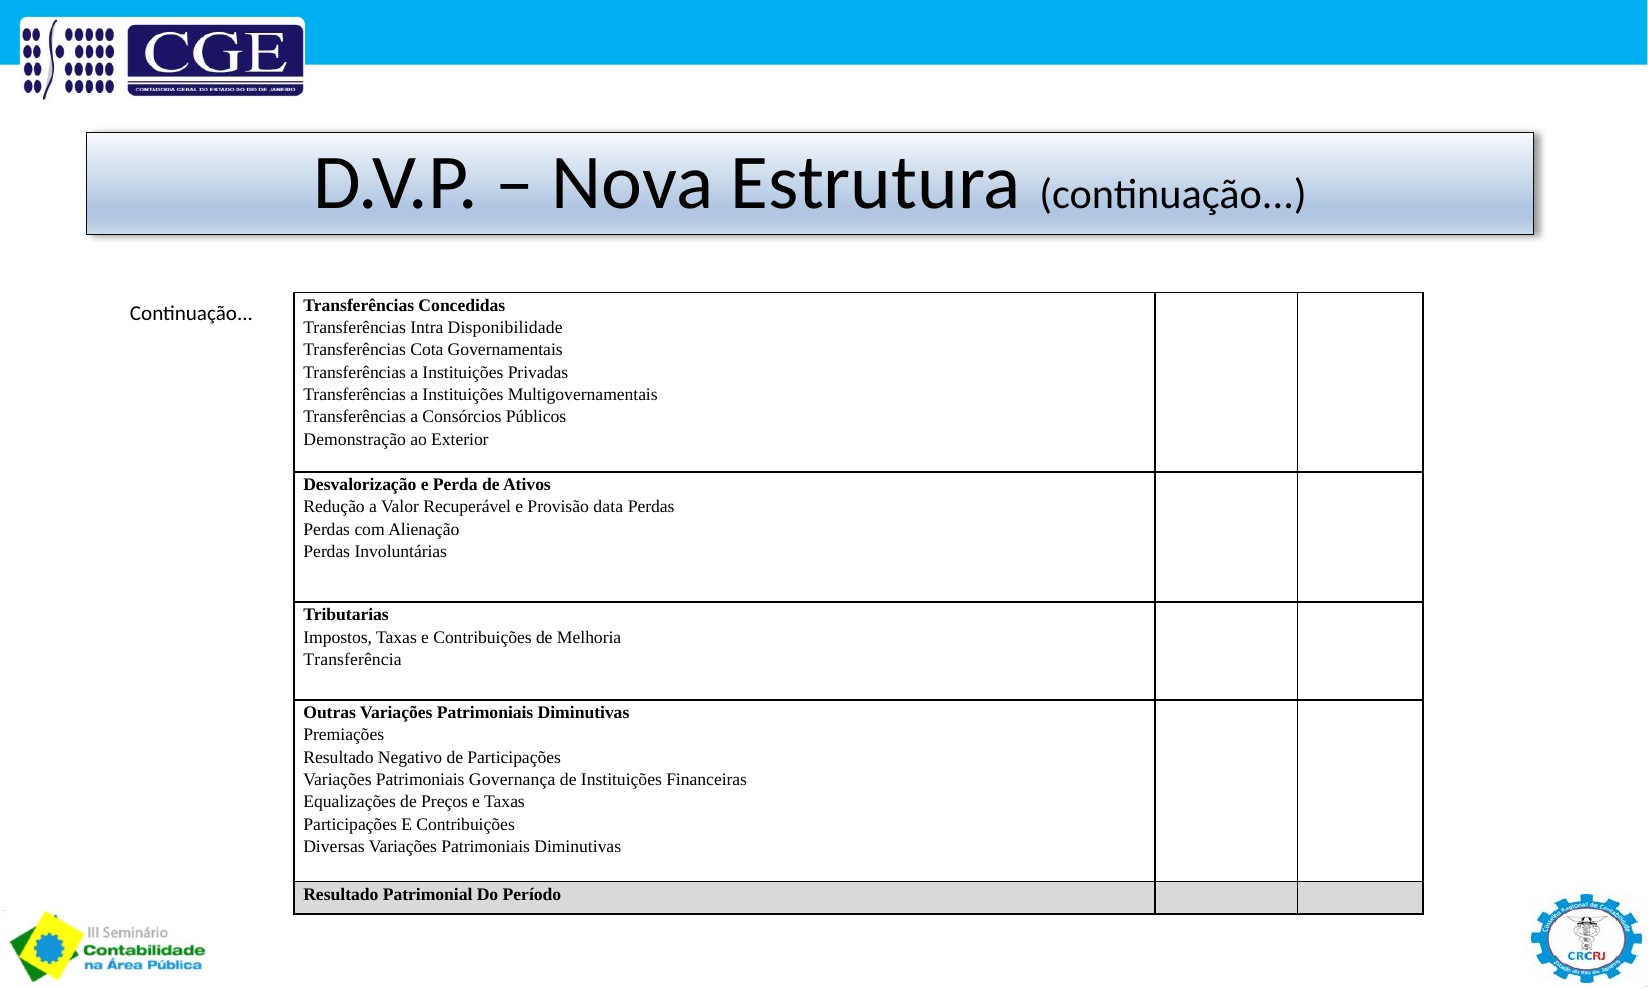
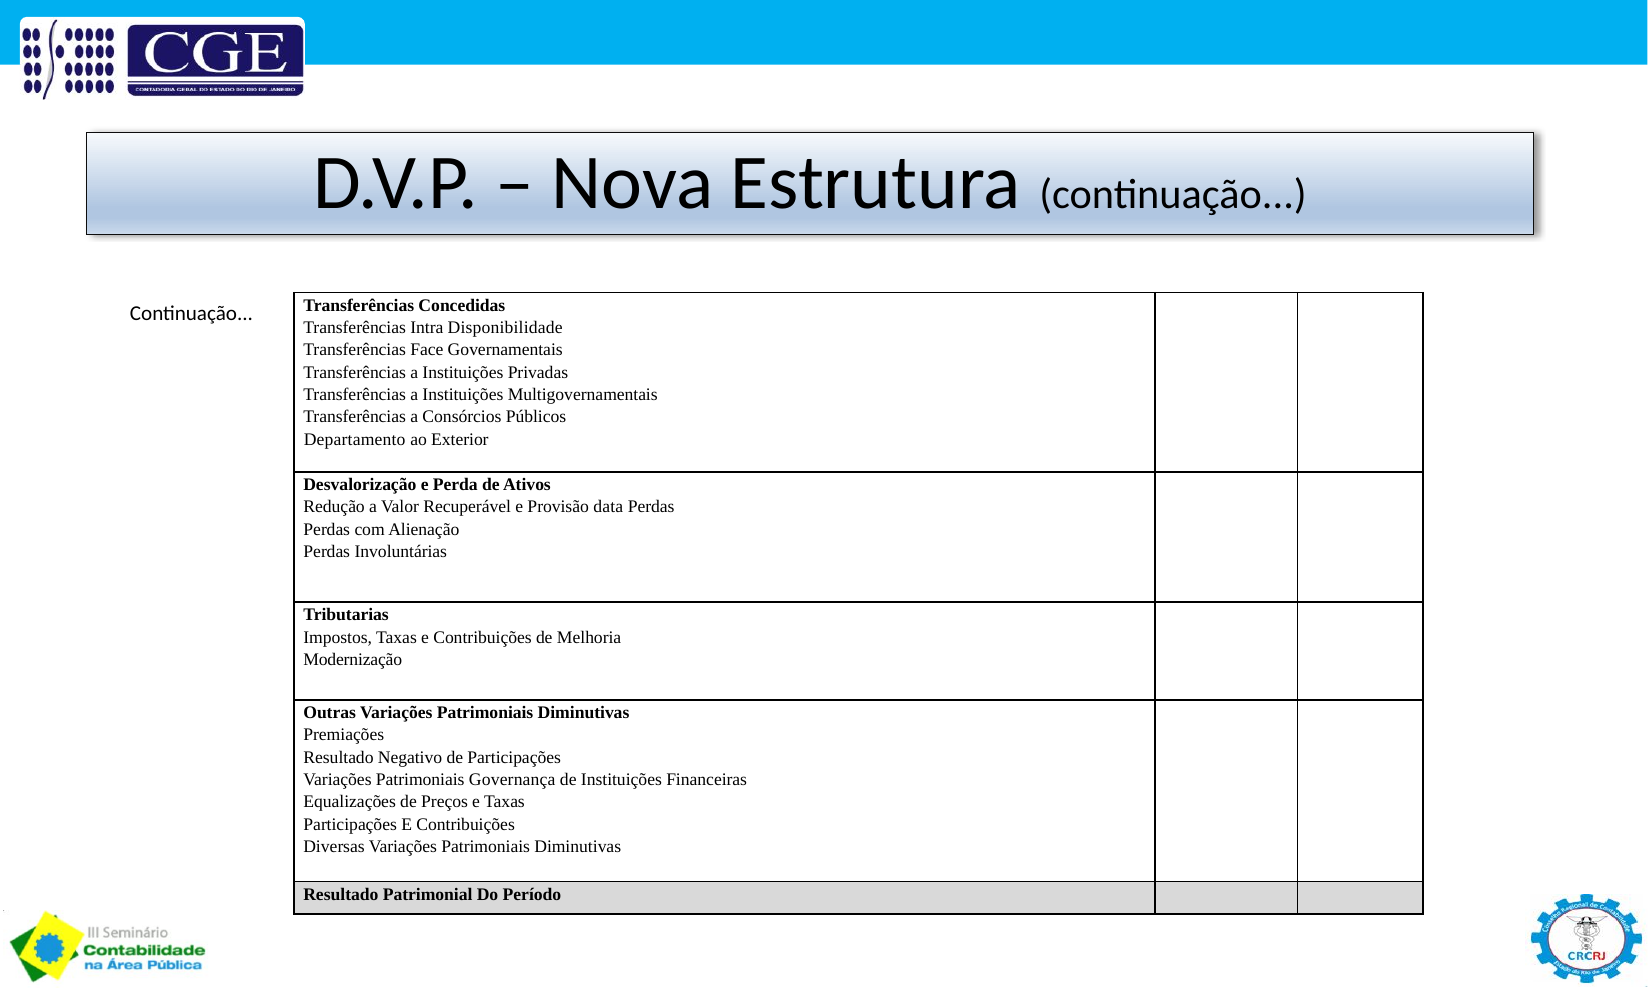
Cota: Cota -> Face
Demonstração: Demonstração -> Departamento
Transferência: Transferência -> Modernização
